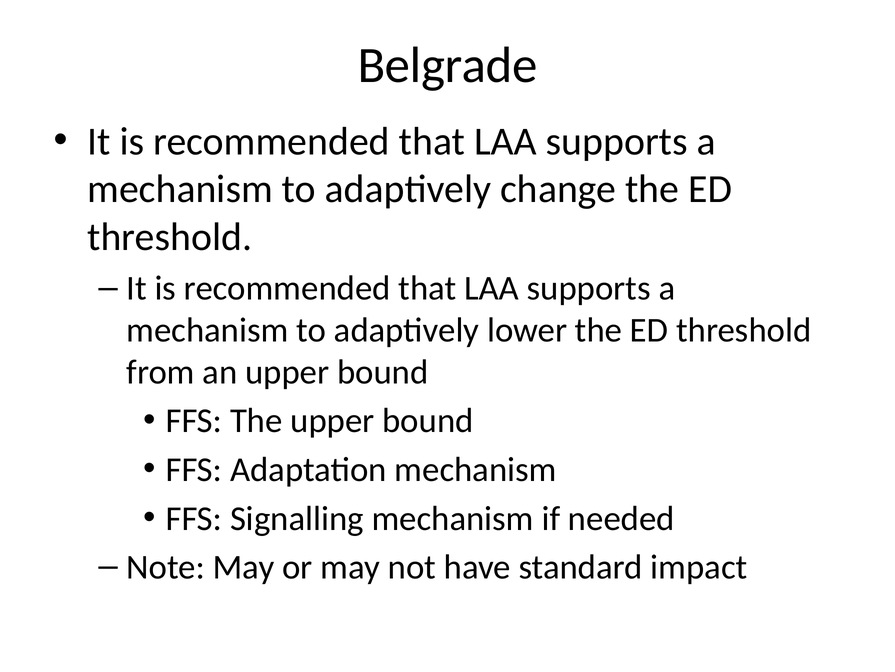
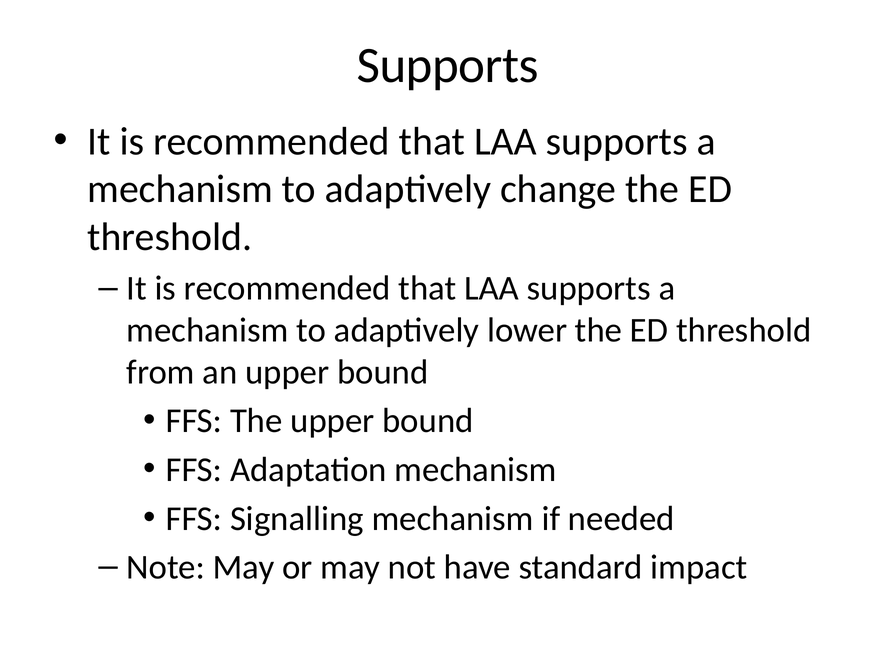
Belgrade at (448, 65): Belgrade -> Supports
